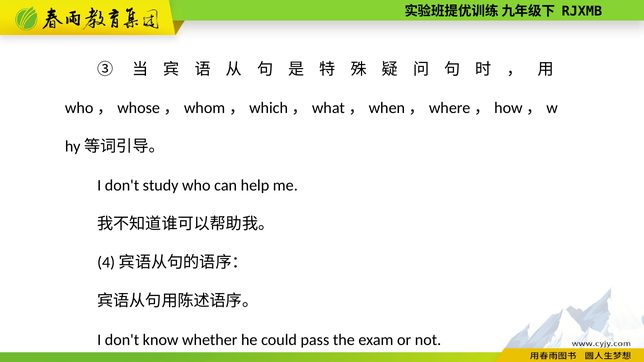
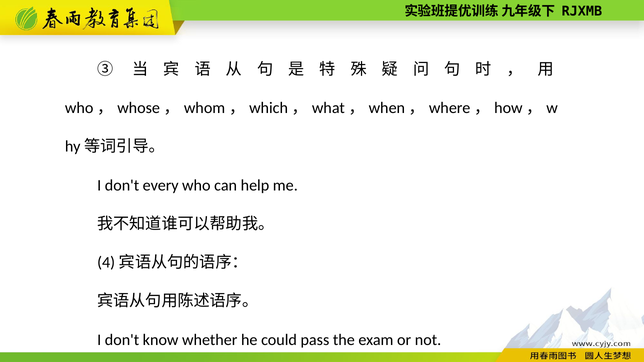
study: study -> every
